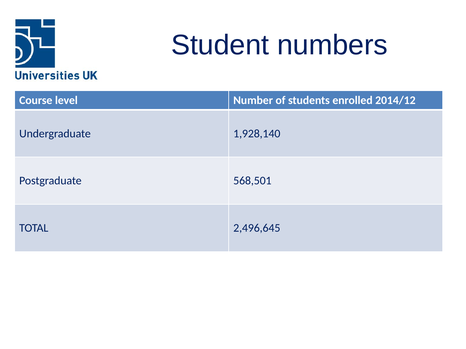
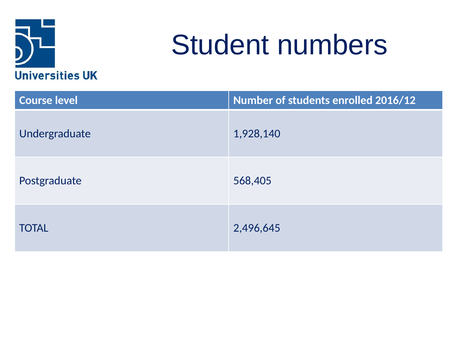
2014/12: 2014/12 -> 2016/12
568,501: 568,501 -> 568,405
